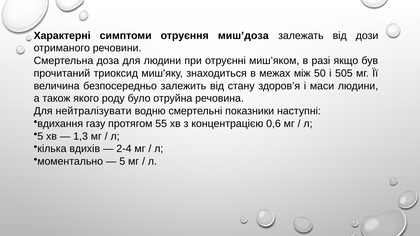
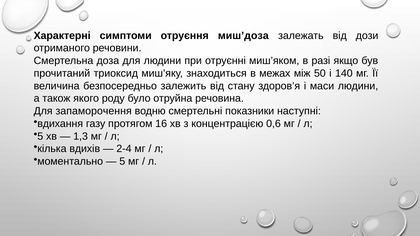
505: 505 -> 140
нейтралізувати: нейтралізувати -> запаморочення
55: 55 -> 16
